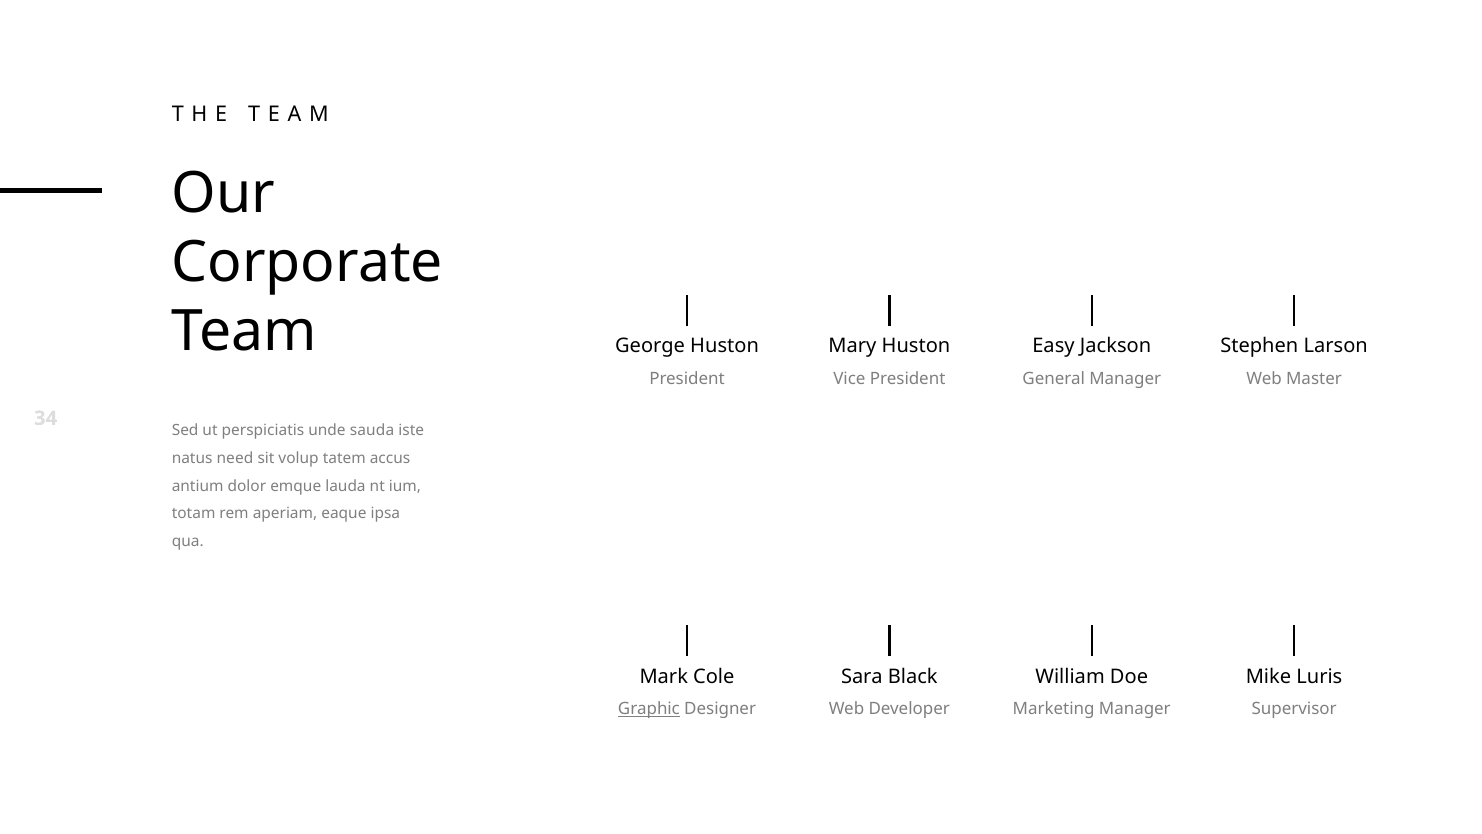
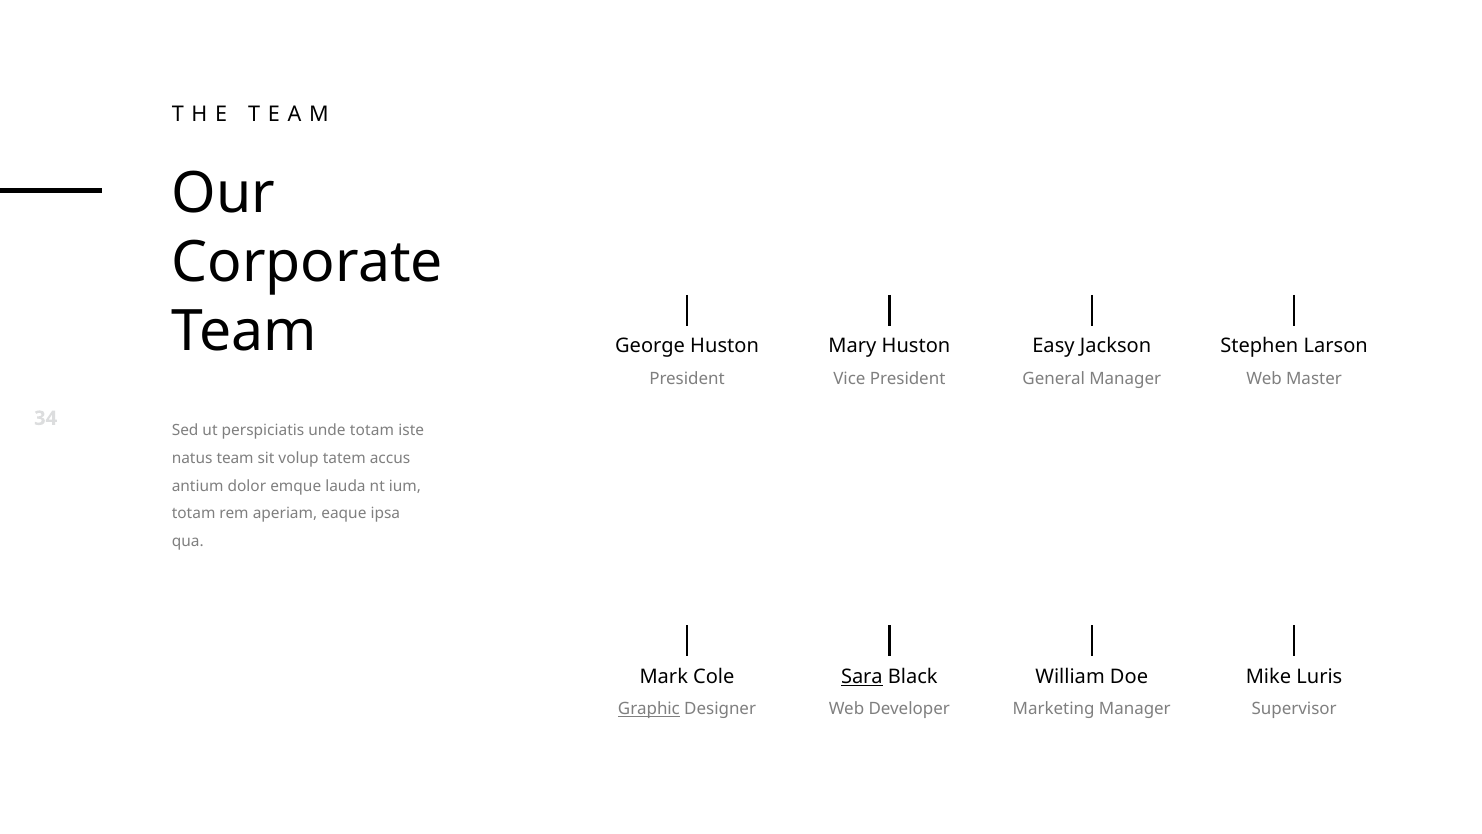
unde sauda: sauda -> totam
natus need: need -> team
Sara underline: none -> present
